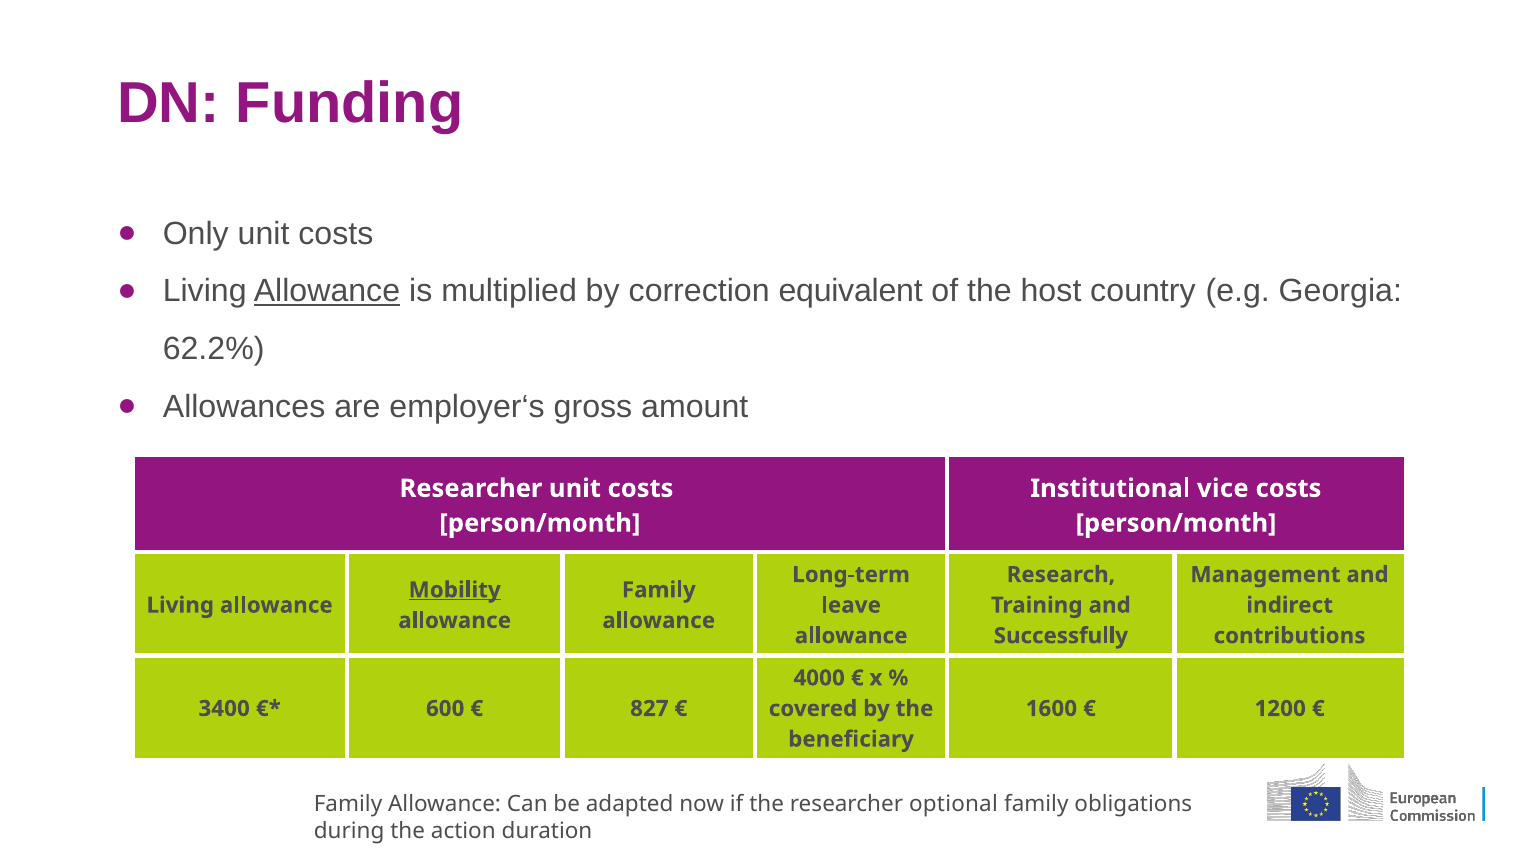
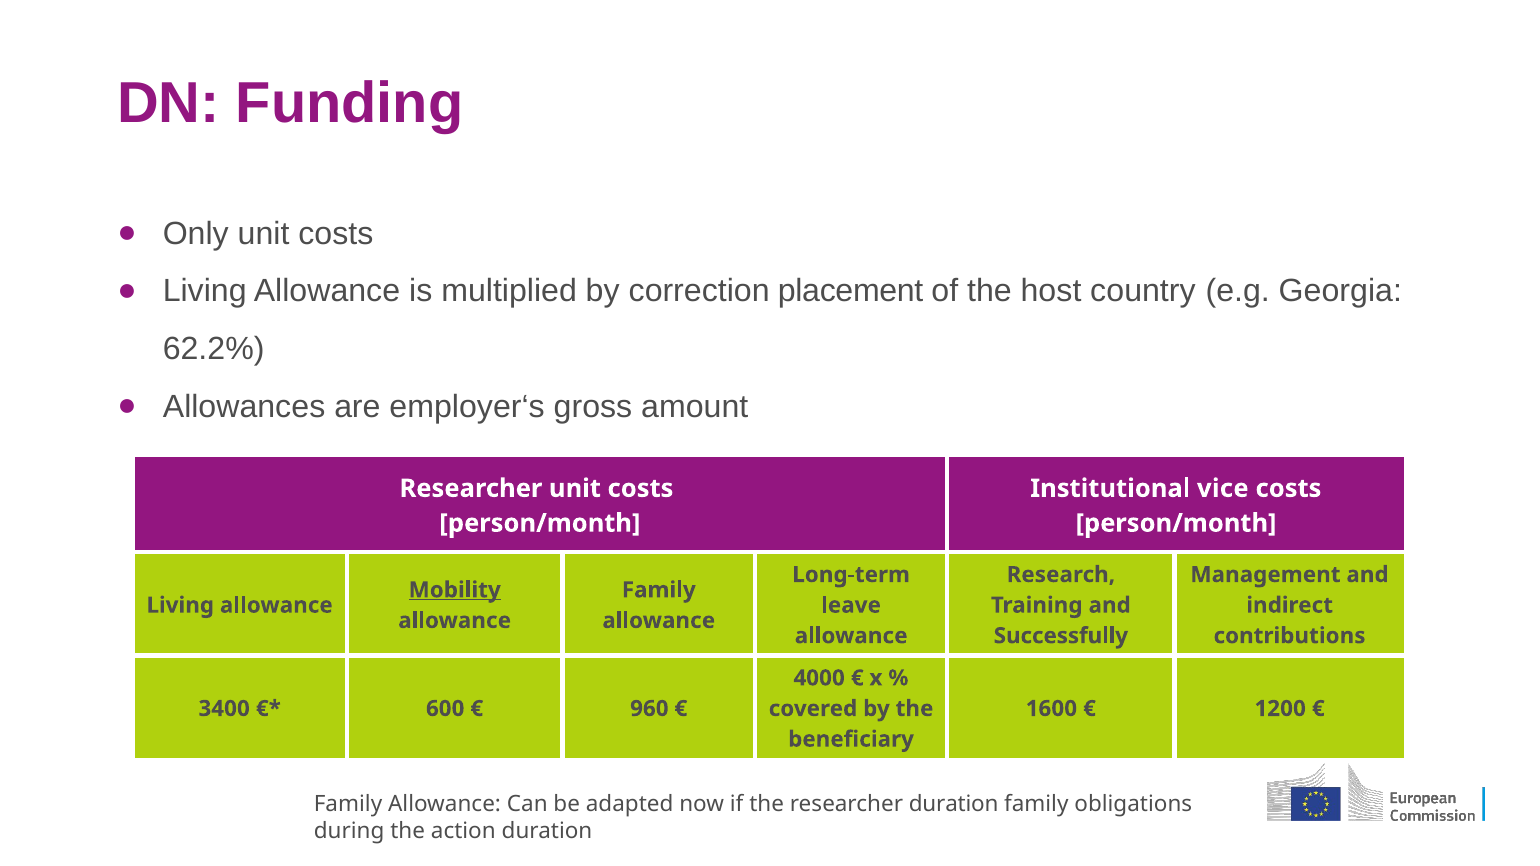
Allowance at (327, 291) underline: present -> none
equivalent: equivalent -> placement
827: 827 -> 960
researcher optional: optional -> duration
